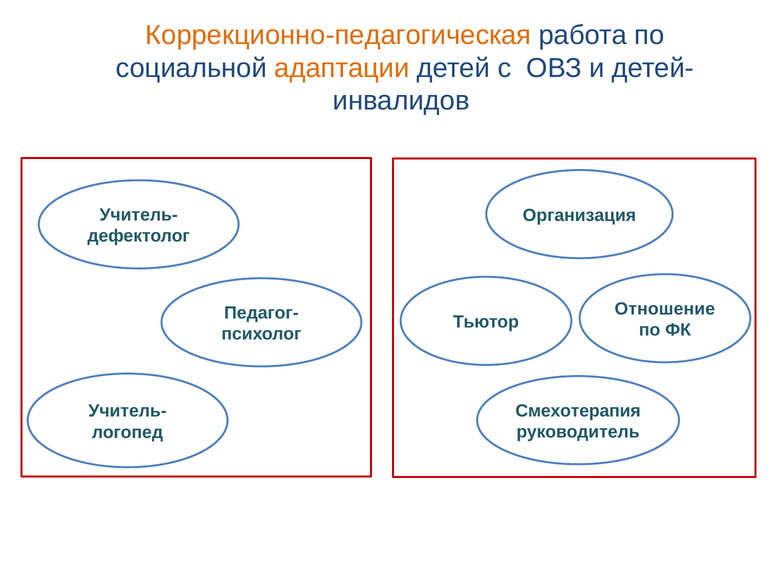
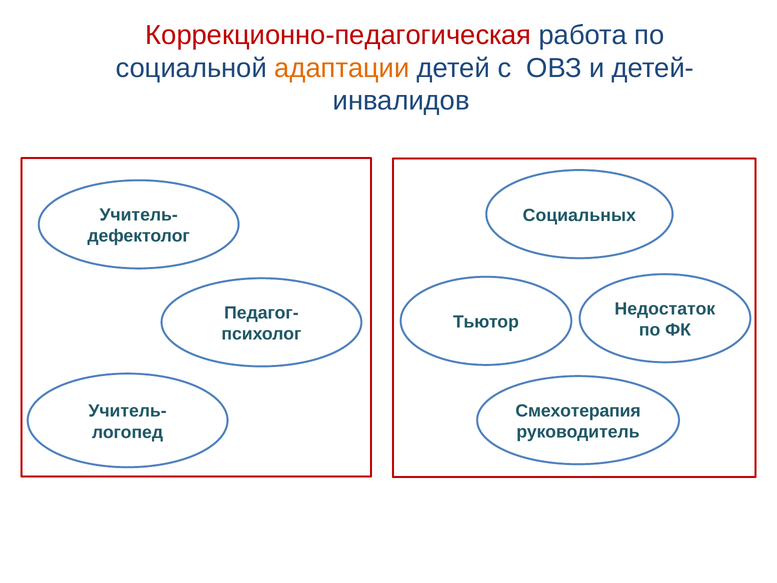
Коррекционно-педагогическая colour: orange -> red
Организация: Организация -> Социальных
Отношение: Отношение -> Недостаток
